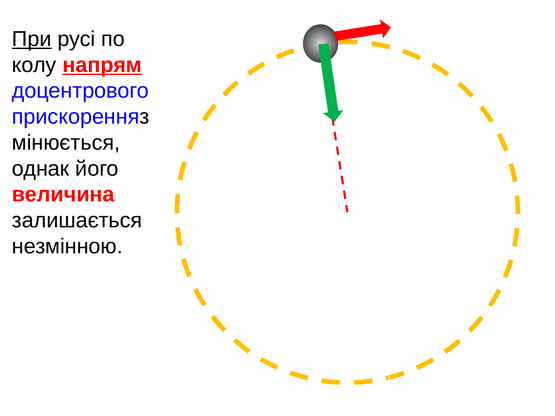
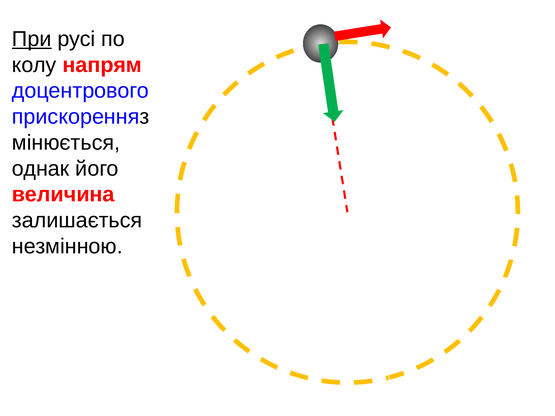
напрям underline: present -> none
